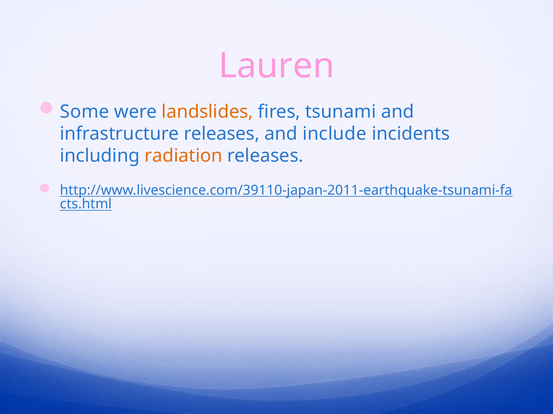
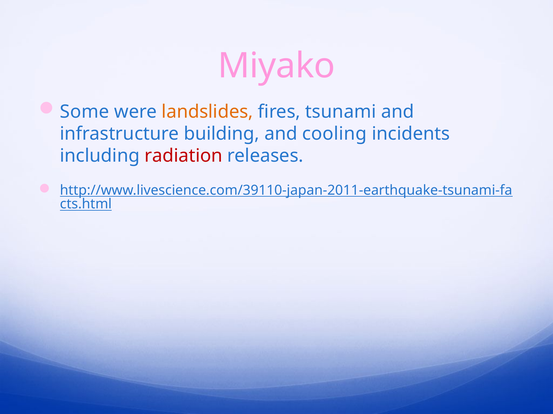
Lauren: Lauren -> Miyako
infrastructure releases: releases -> building
include: include -> cooling
radiation colour: orange -> red
